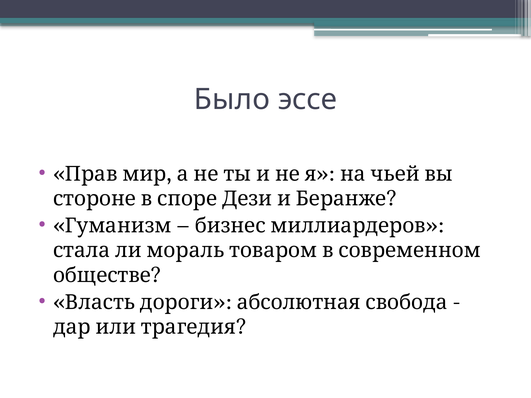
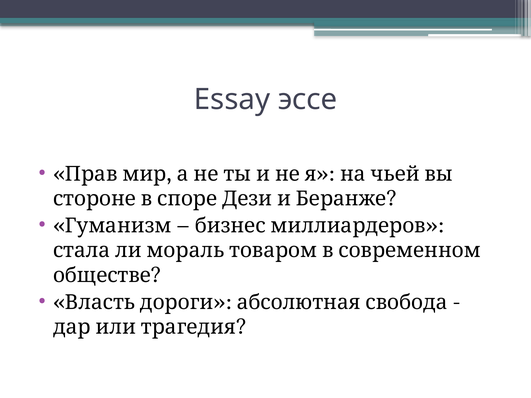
Было: Было -> Essay
